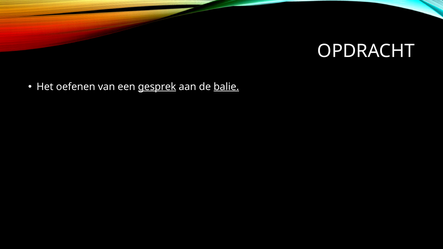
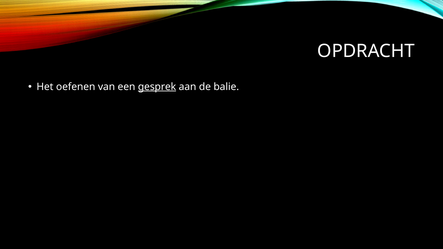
balie underline: present -> none
